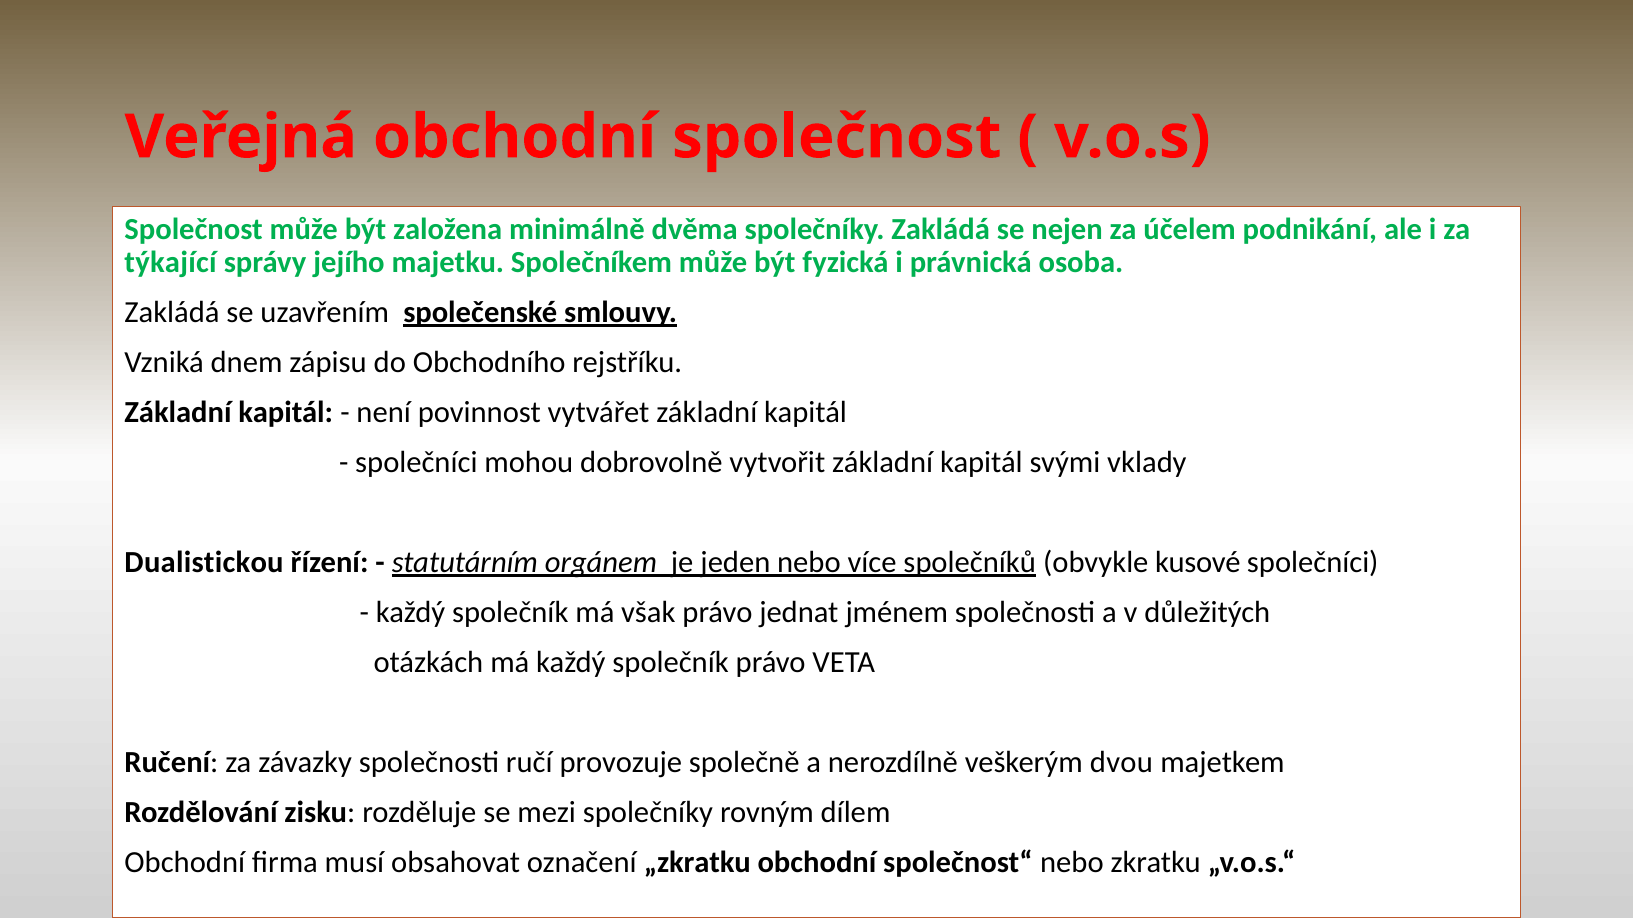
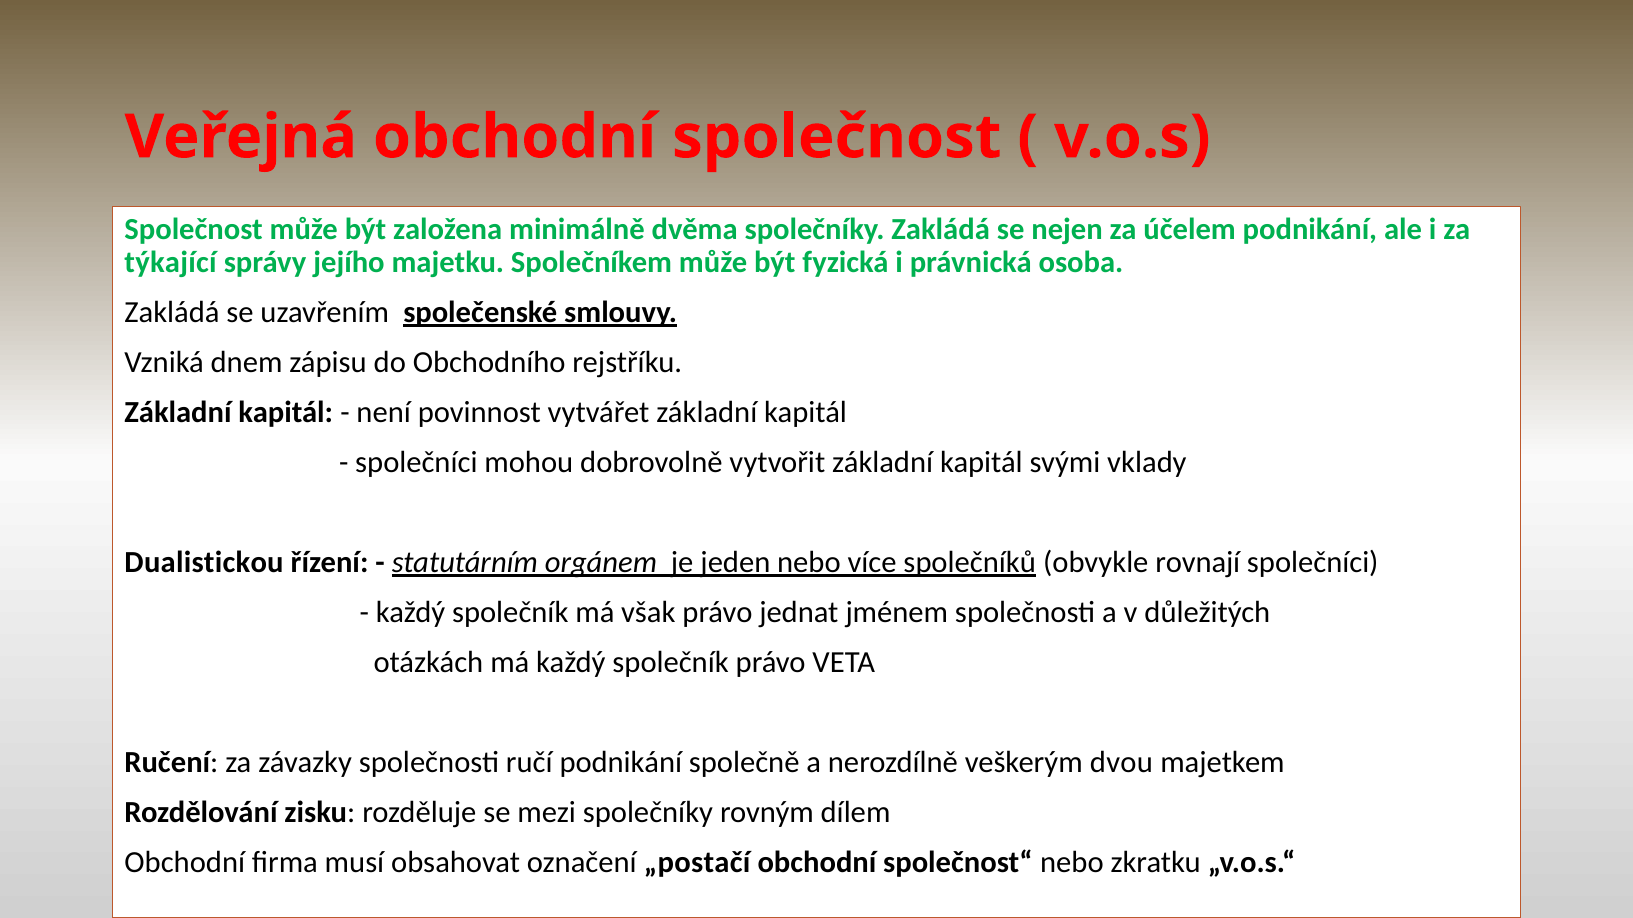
kusové: kusové -> rovnají
ručí provozuje: provozuje -> podnikání
„zkratku: „zkratku -> „postačí
